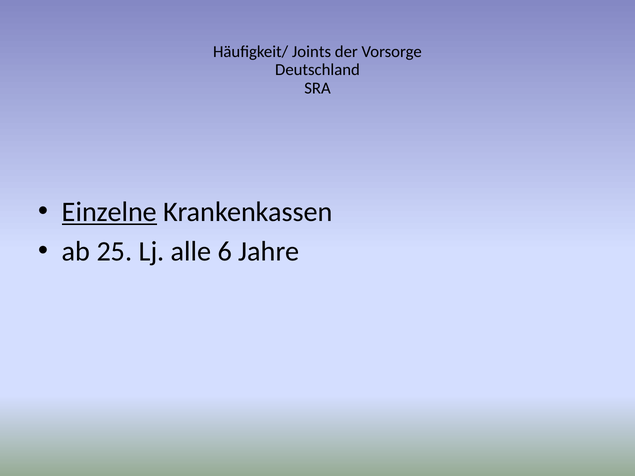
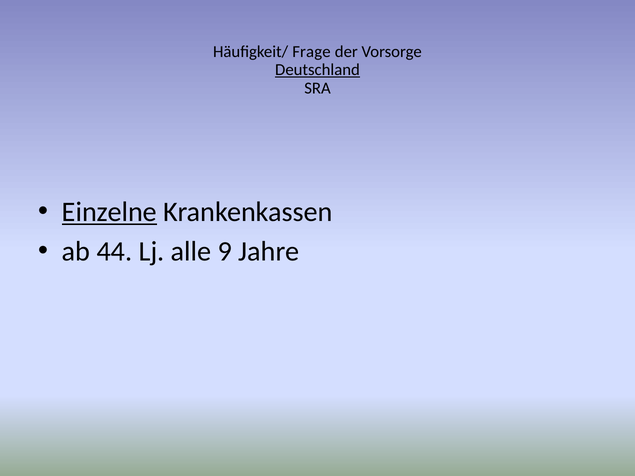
Joints: Joints -> Frage
Deutschland underline: none -> present
25: 25 -> 44
6: 6 -> 9
